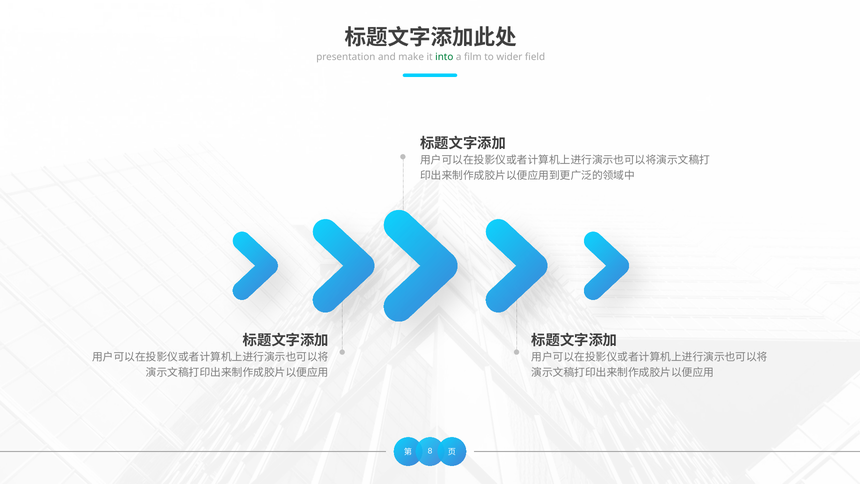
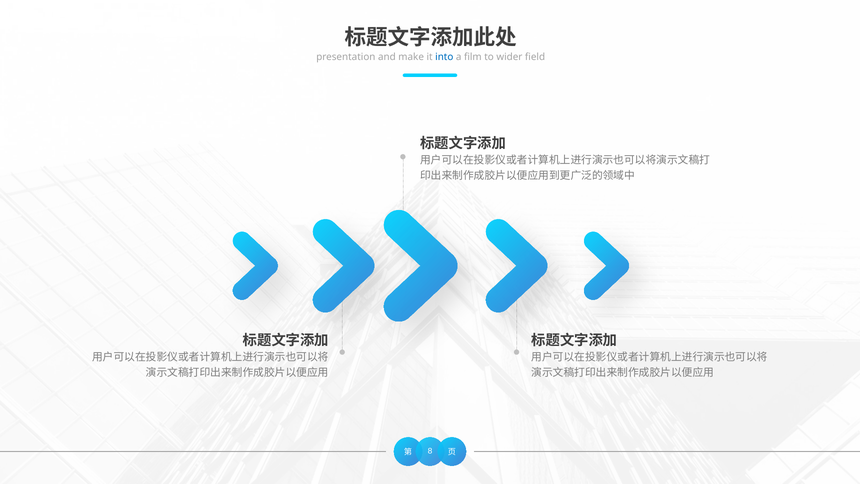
into colour: green -> blue
